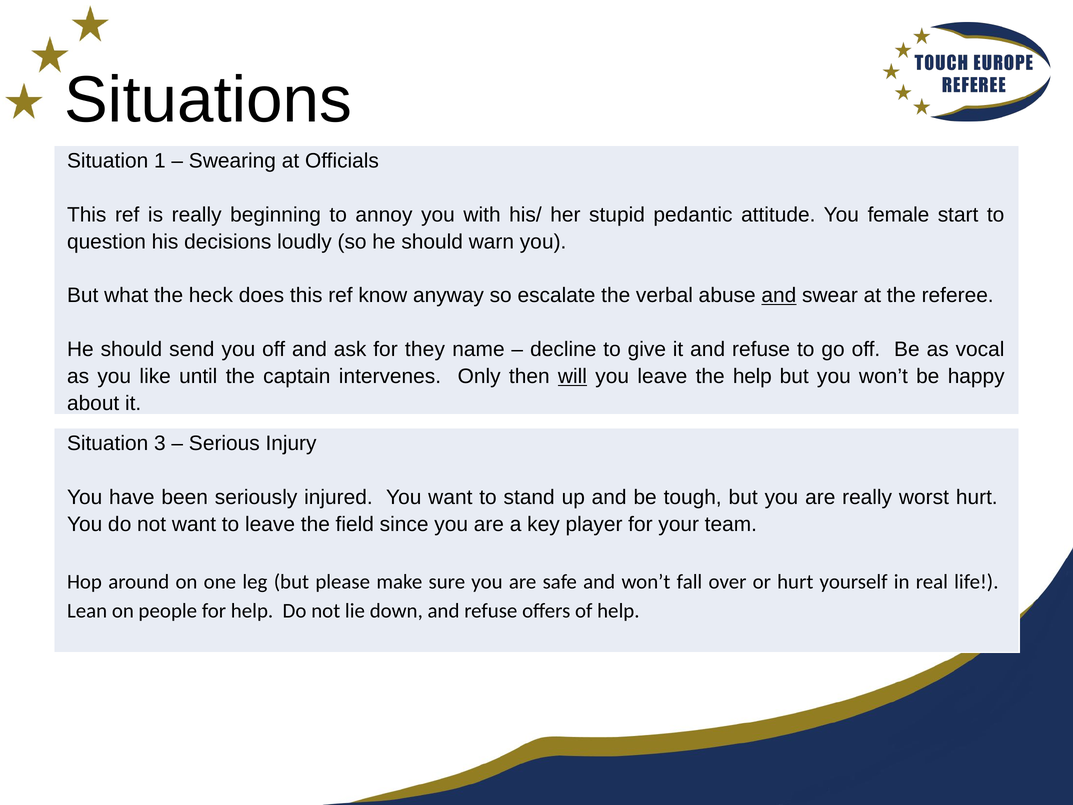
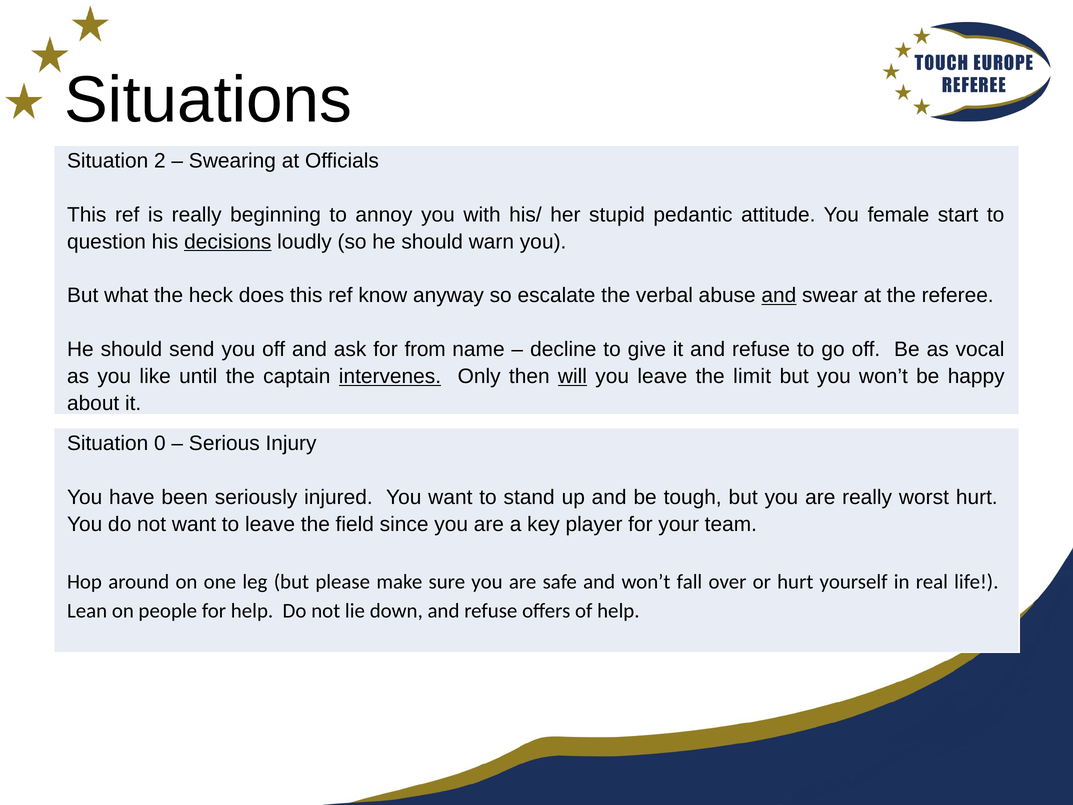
1: 1 -> 2
decisions underline: none -> present
they: they -> from
intervenes underline: none -> present
the help: help -> limit
3: 3 -> 0
